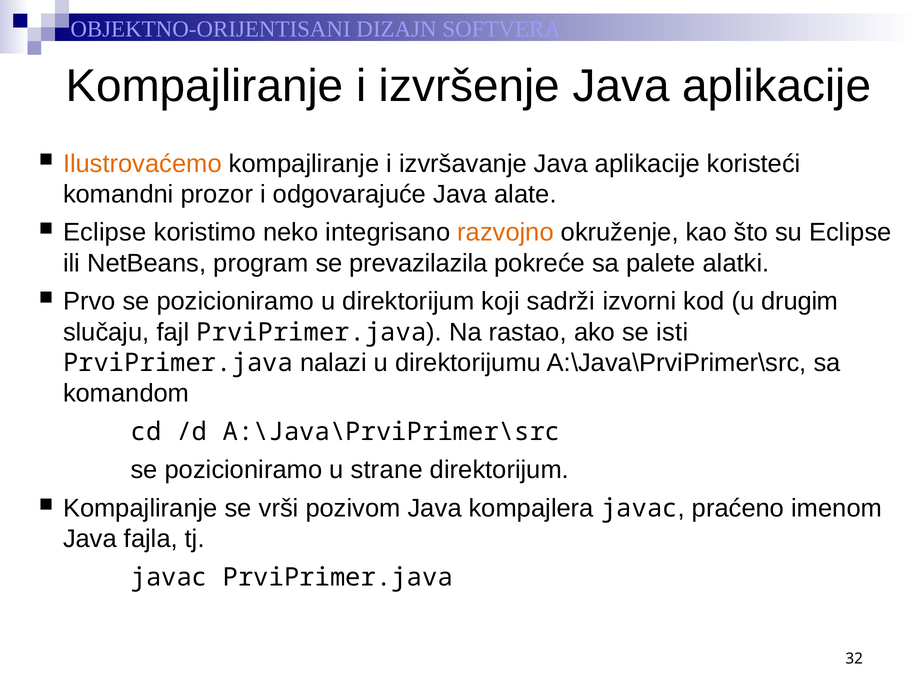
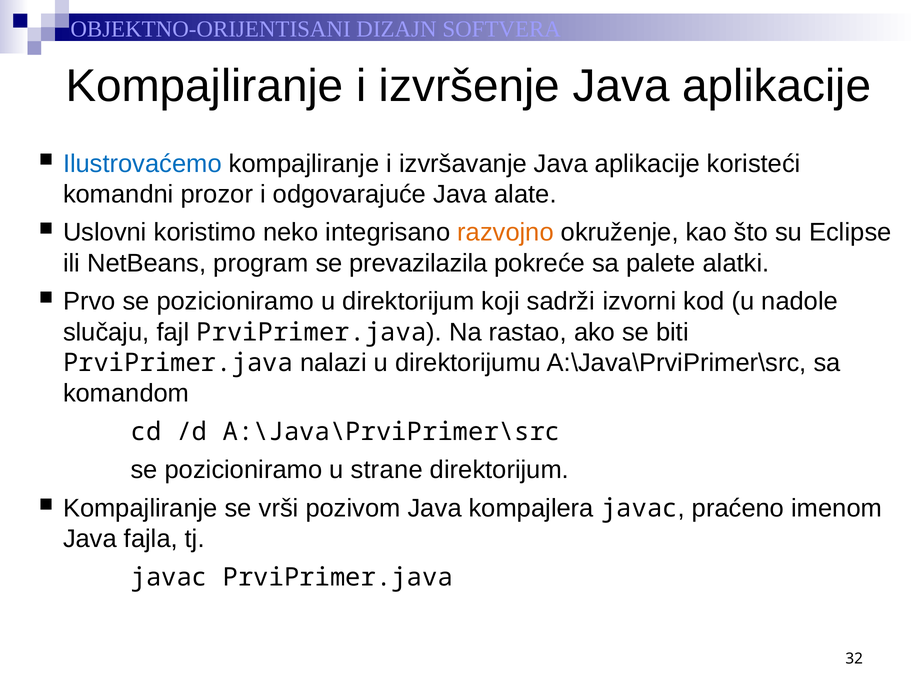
Ilustrovaćemo colour: orange -> blue
Eclipse at (105, 232): Eclipse -> Uslovni
drugim: drugim -> nadole
isti: isti -> biti
